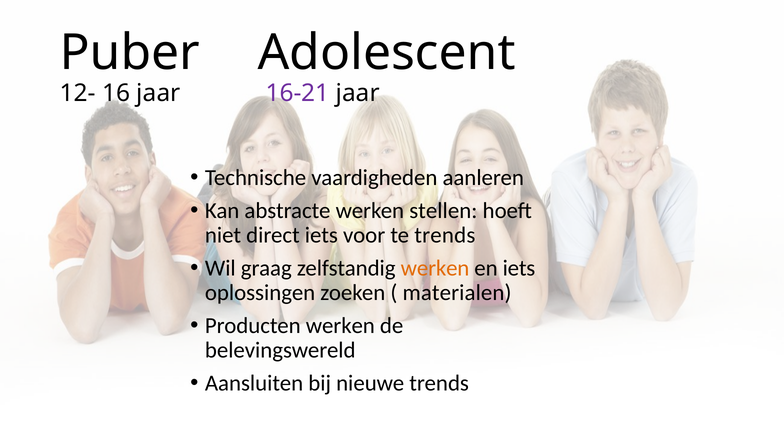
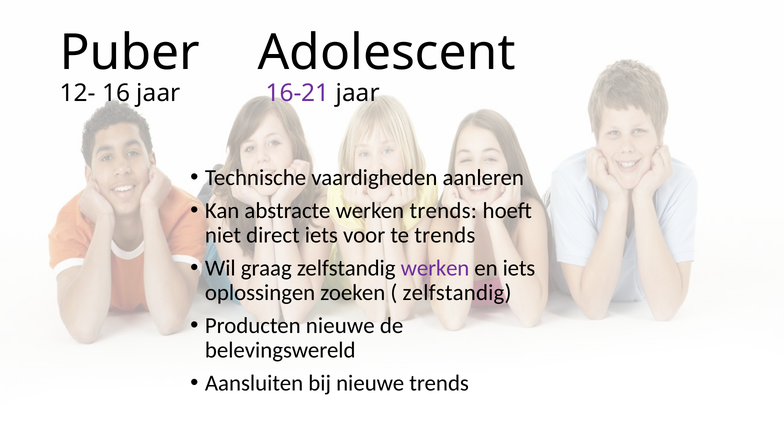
werken stellen: stellen -> trends
werken at (435, 268) colour: orange -> purple
materialen at (457, 293): materialen -> zelfstandig
Producten werken: werken -> nieuwe
